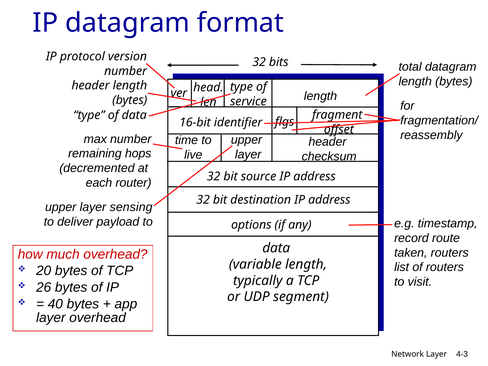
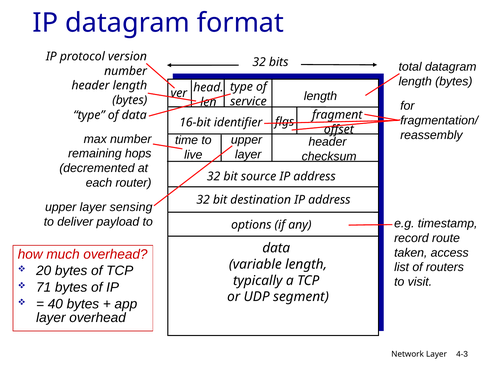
taken routers: routers -> access
26: 26 -> 71
